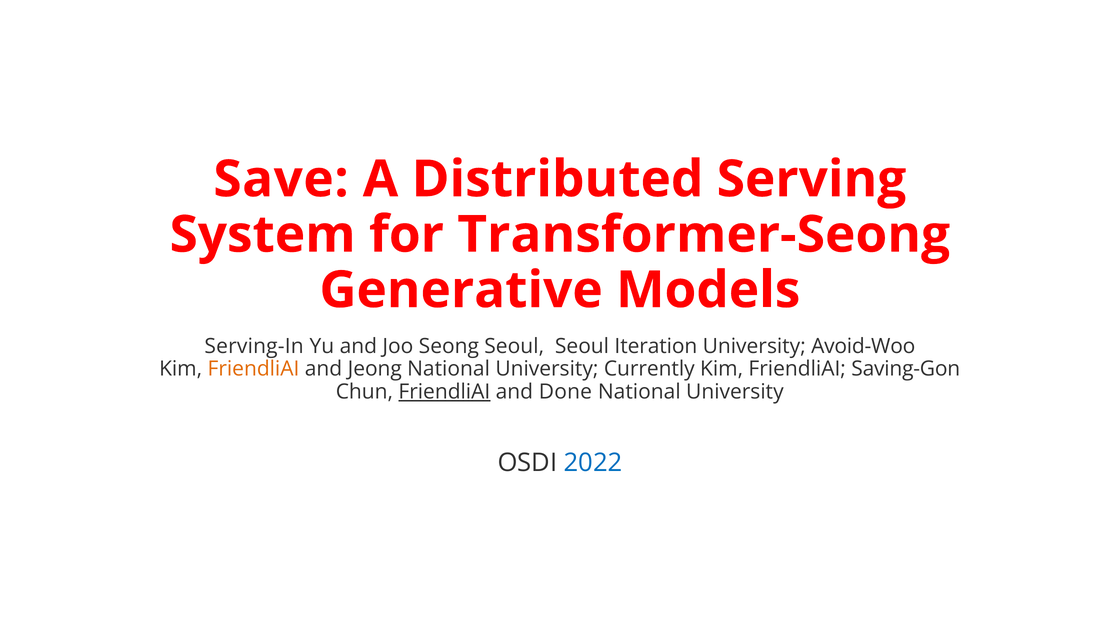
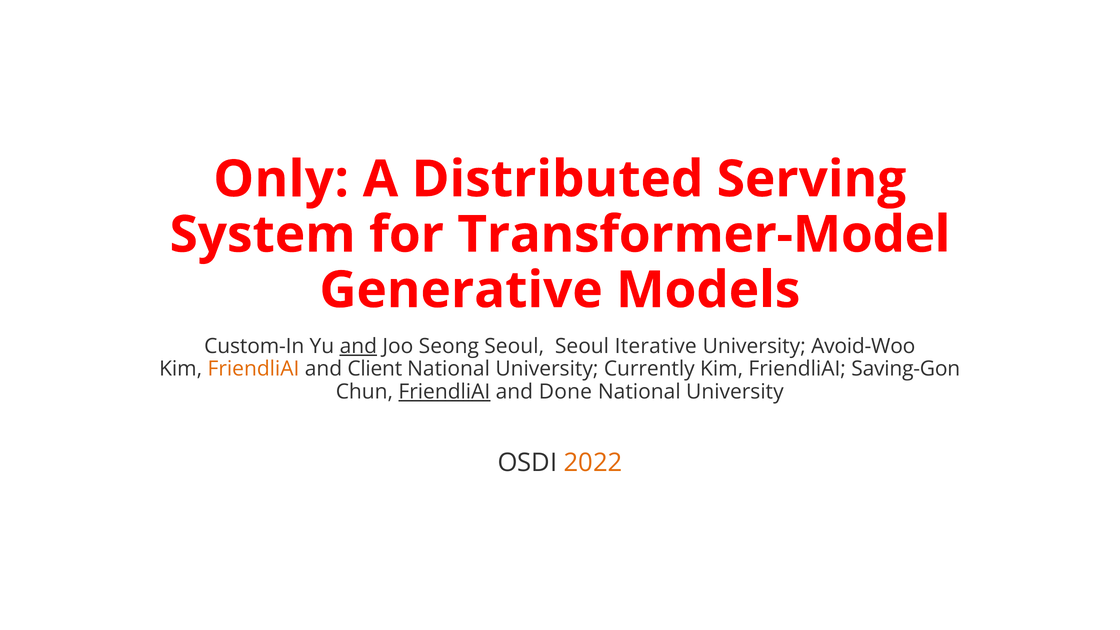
Save: Save -> Only
Transformer-Seong: Transformer-Seong -> Transformer-Model
Serving-In: Serving-In -> Custom-In
and at (358, 346) underline: none -> present
Iteration: Iteration -> Iterative
Jeong: Jeong -> Client
2022 colour: blue -> orange
